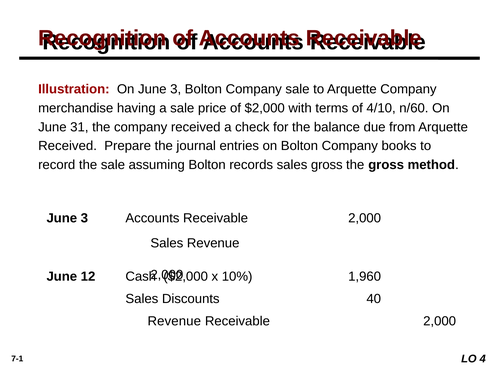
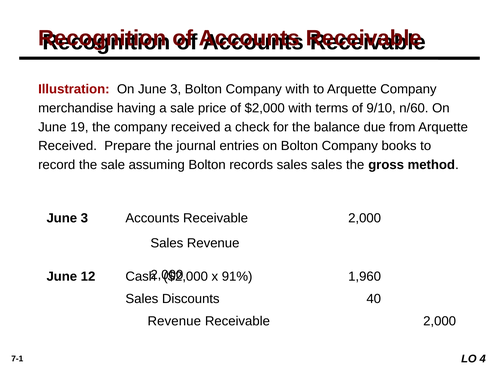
Company sale: sale -> with
4/10: 4/10 -> 9/10
31: 31 -> 19
sales gross: gross -> sales
10%: 10% -> 91%
